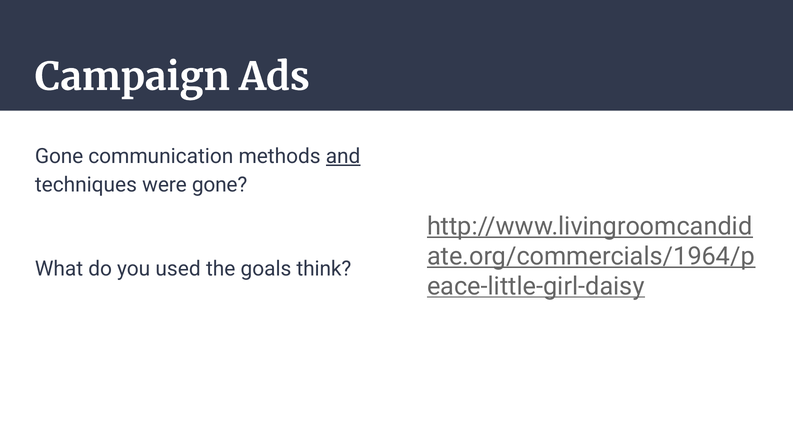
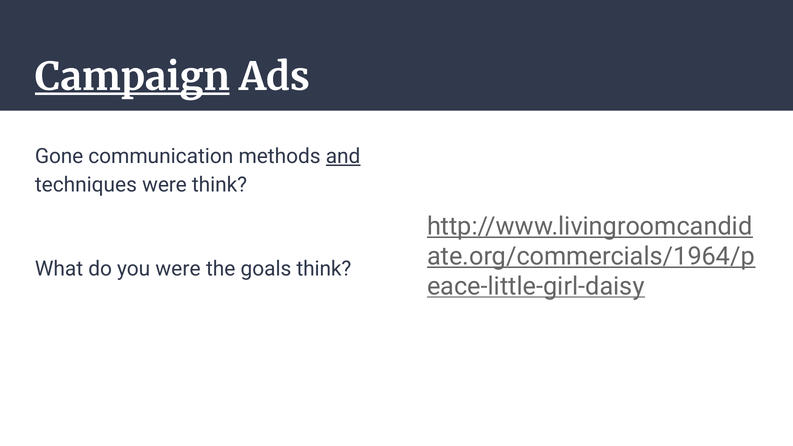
Campaign underline: none -> present
were gone: gone -> think
you used: used -> were
